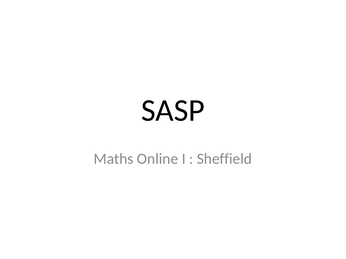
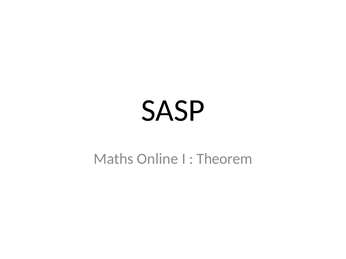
Sheffield: Sheffield -> Theorem
